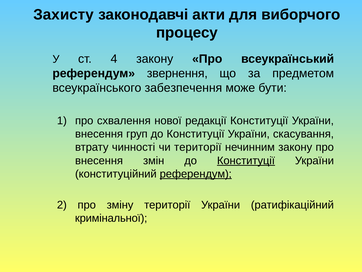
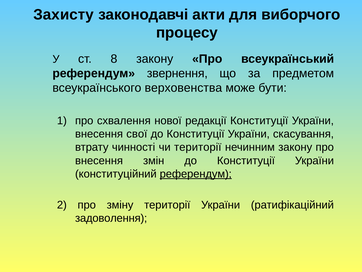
4: 4 -> 8
забезпечення: забезпечення -> верховенства
груп: груп -> свої
Конституції at (246, 160) underline: present -> none
кримінальної: кримінальної -> задоволення
